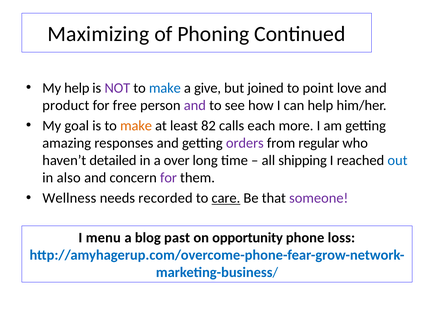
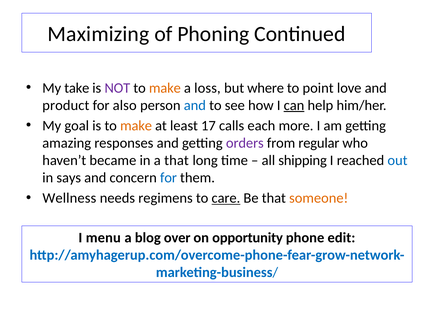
My help: help -> take
make at (165, 88) colour: blue -> orange
give: give -> loss
joined: joined -> where
free: free -> also
and at (195, 105) colour: purple -> blue
can underline: none -> present
82: 82 -> 17
detailed: detailed -> became
a over: over -> that
also: also -> says
for at (168, 178) colour: purple -> blue
recorded: recorded -> regimens
someone colour: purple -> orange
past: past -> over
loss: loss -> edit
